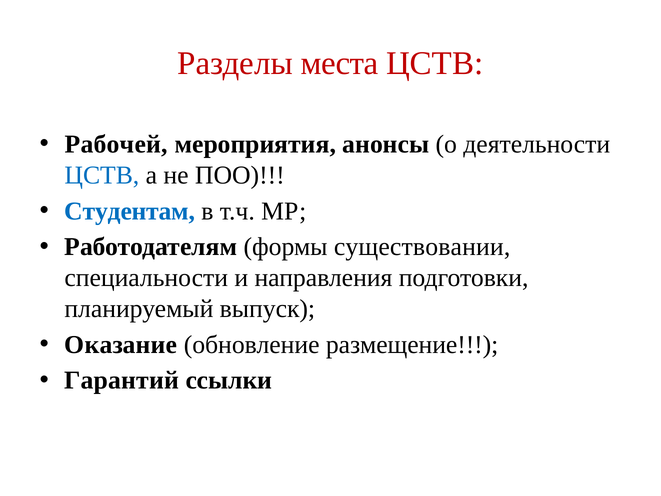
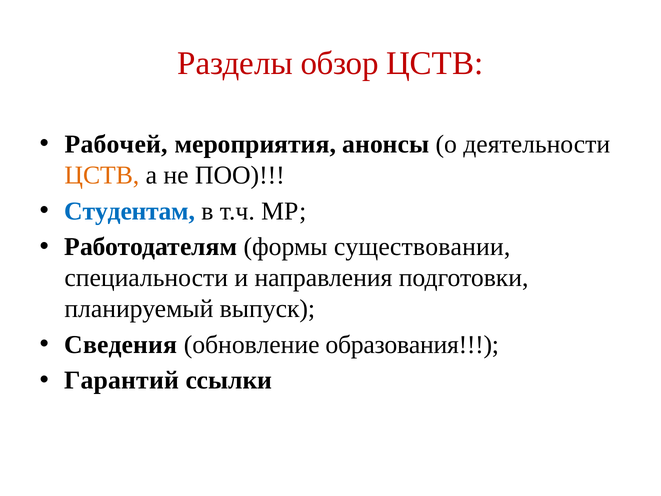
места: места -> обзор
ЦСТВ at (102, 175) colour: blue -> orange
Оказание: Оказание -> Сведения
размещение: размещение -> образования
